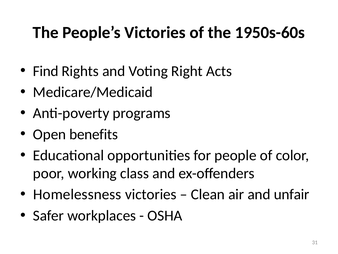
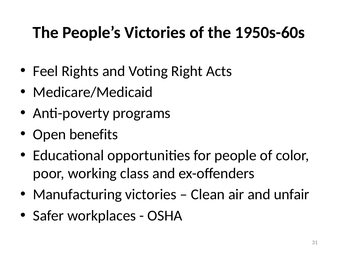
Find: Find -> Feel
Homelessness: Homelessness -> Manufacturing
